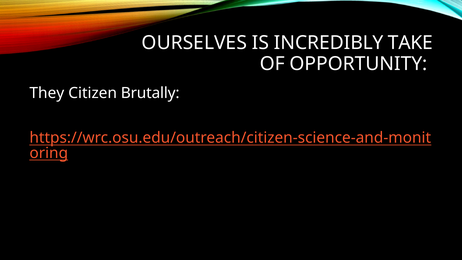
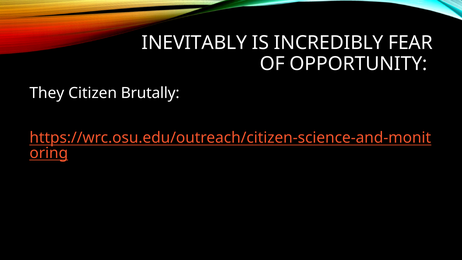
OURSELVES: OURSELVES -> INEVITABLY
TAKE: TAKE -> FEAR
